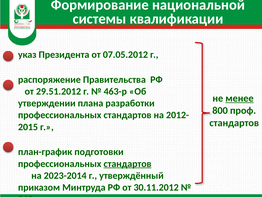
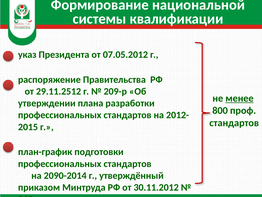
29.51.2012: 29.51.2012 -> 29.11.2512
463-р: 463-р -> 209-р
стандартов at (128, 163) underline: present -> none
2023-2014: 2023-2014 -> 2090-2014
